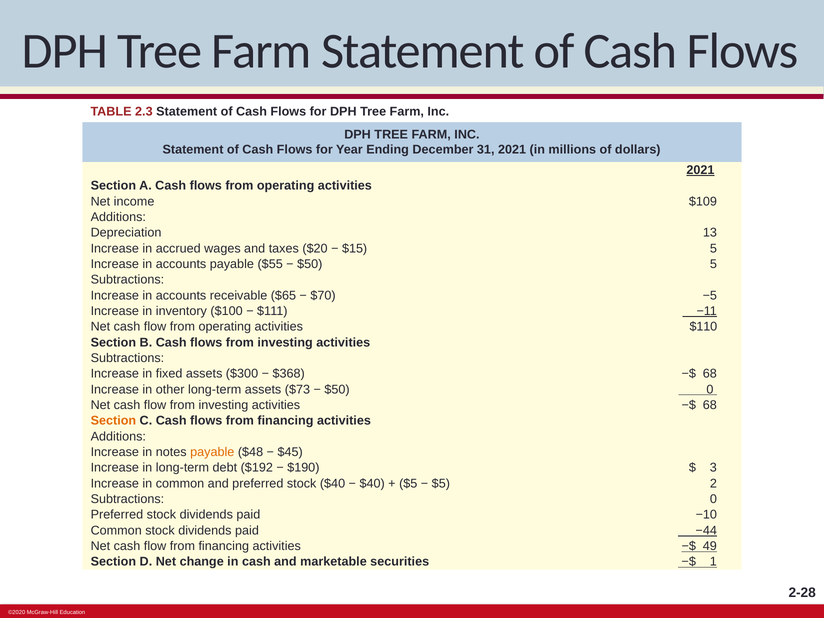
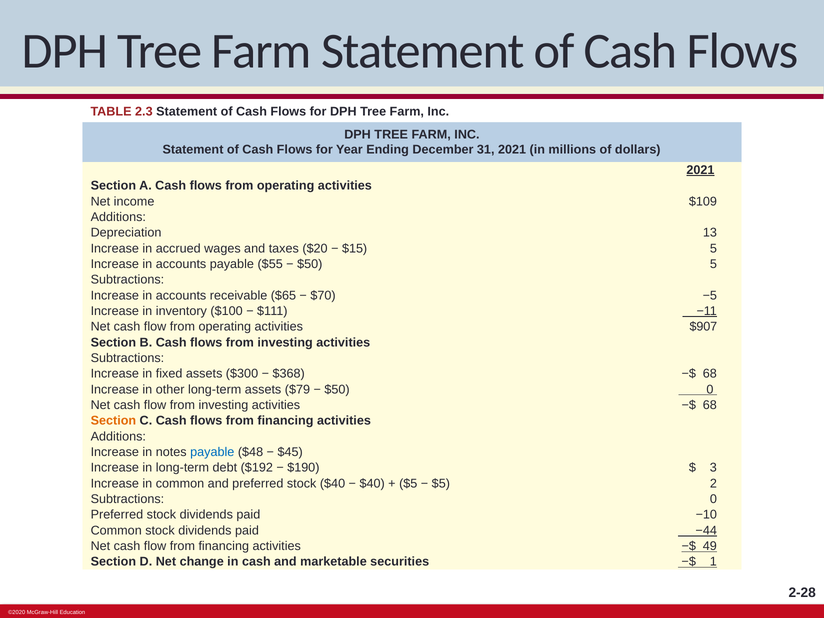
$110: $110 -> $907
$73: $73 -> $79
payable at (212, 452) colour: orange -> blue
